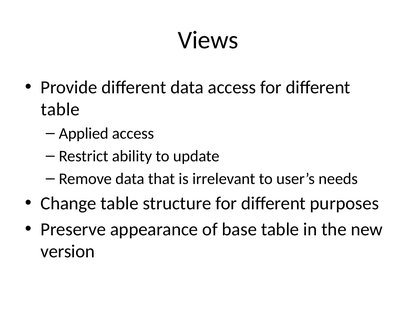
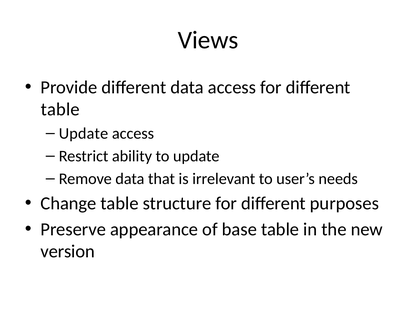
Applied at (84, 133): Applied -> Update
